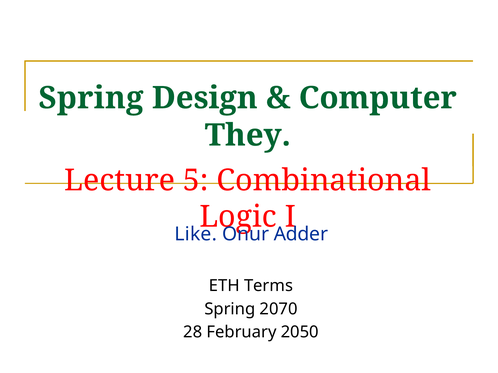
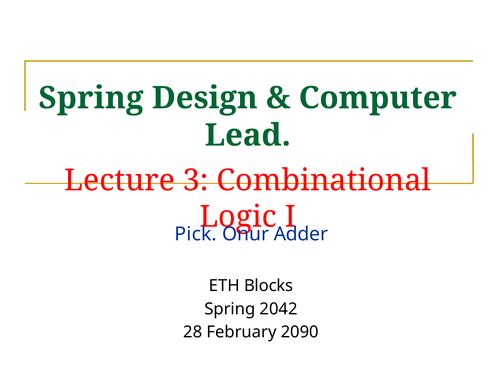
They: They -> Lead
5: 5 -> 3
Like: Like -> Pick
Terms: Terms -> Blocks
2070: 2070 -> 2042
2050: 2050 -> 2090
